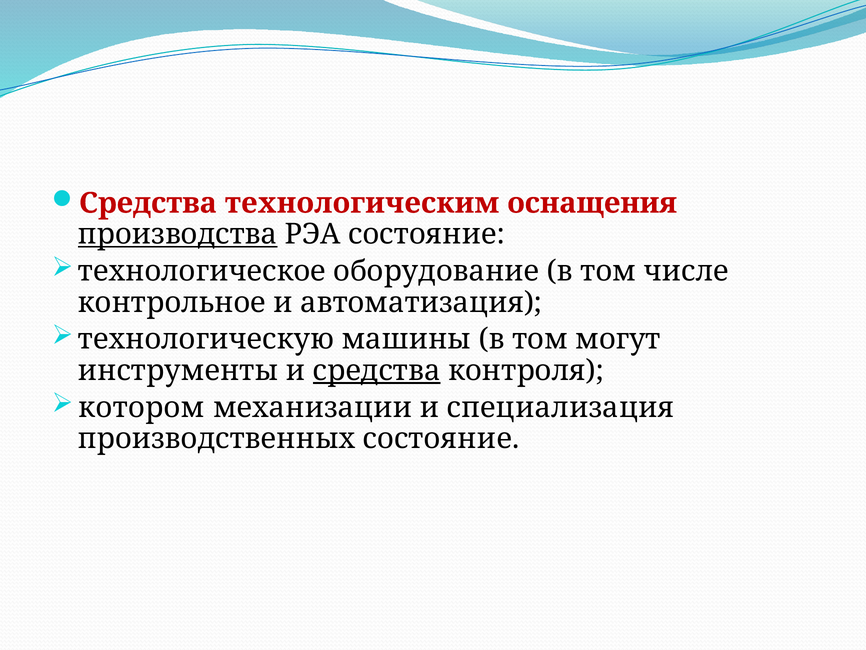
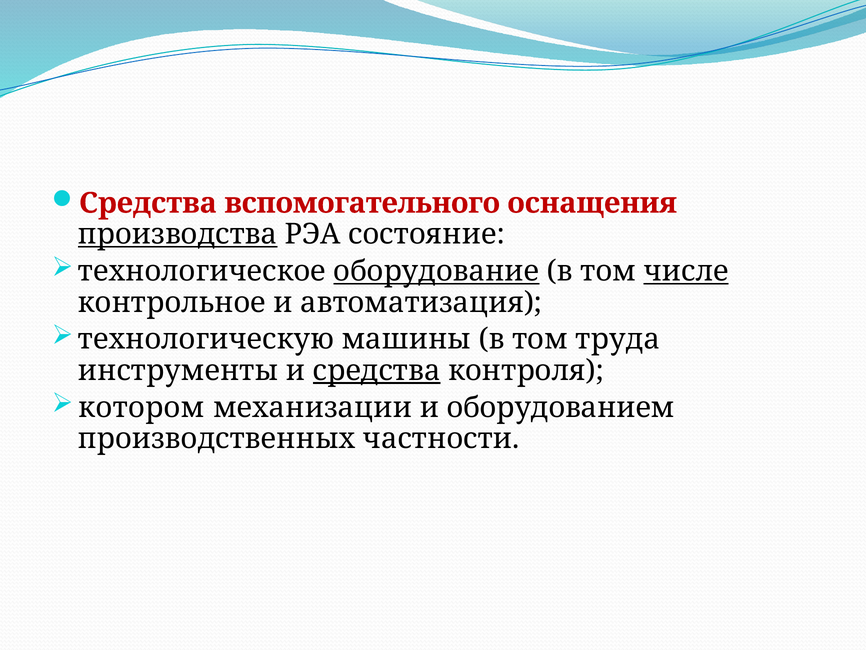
технологическим: технологическим -> вспомогательного
оборудование underline: none -> present
числе underline: none -> present
могут: могут -> труда
специализация: специализация -> оборудованием
производственных состояние: состояние -> частности
